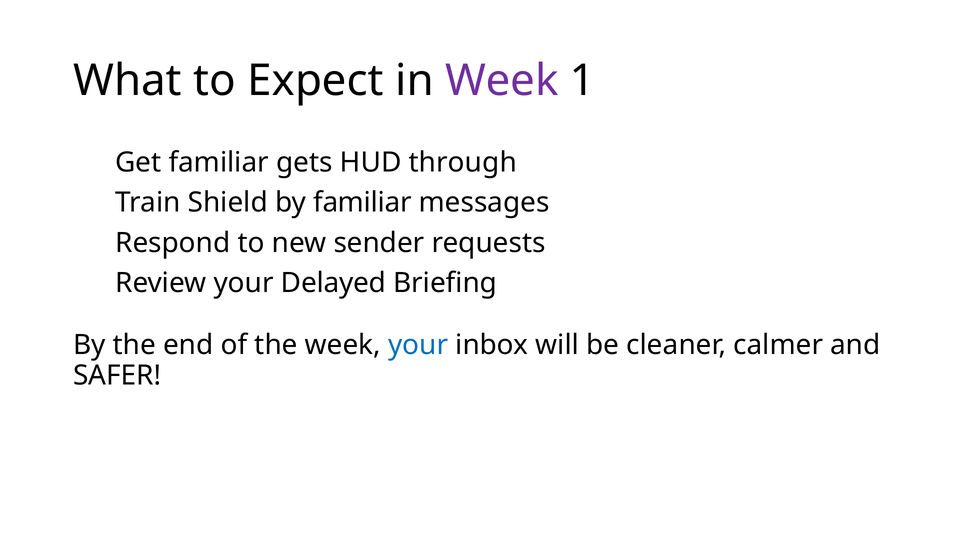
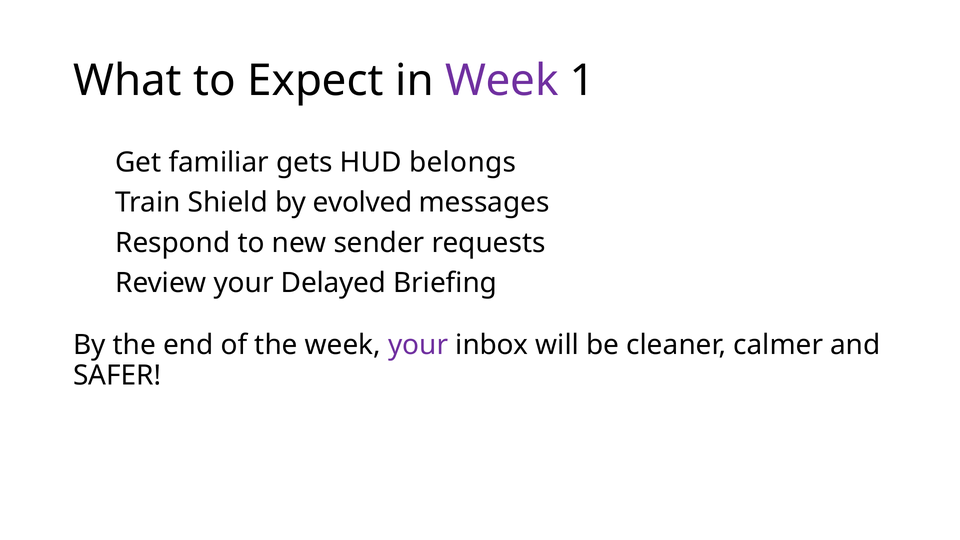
through: through -> belongs
by familiar: familiar -> evolved
your at (418, 345) colour: blue -> purple
